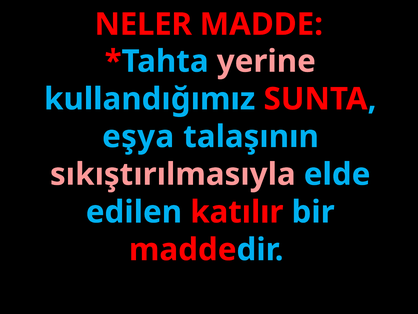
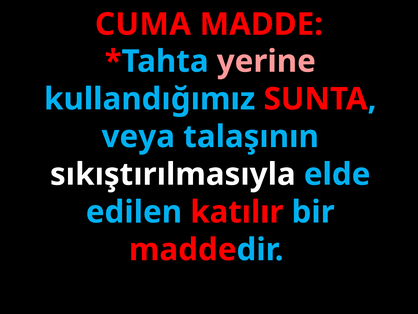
NELER: NELER -> CUMA
eşya: eşya -> veya
sıkıştırılmasıyla colour: pink -> white
